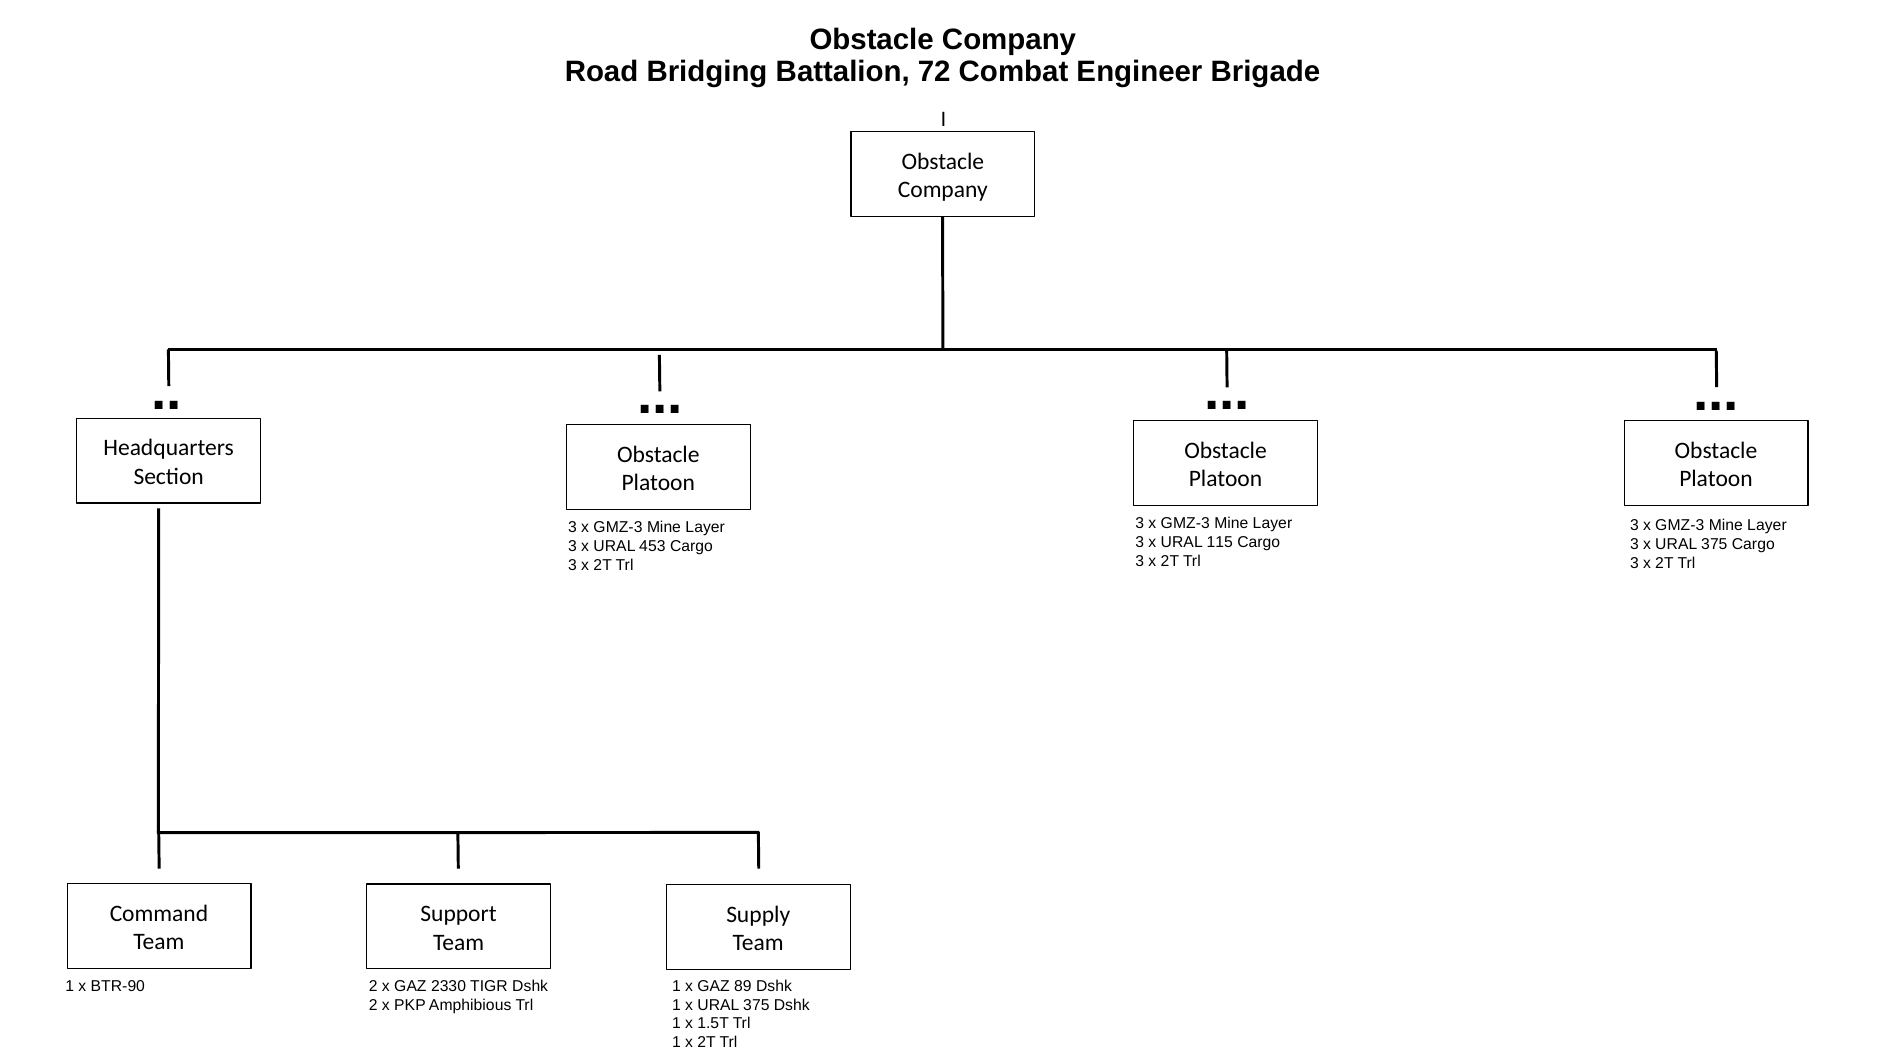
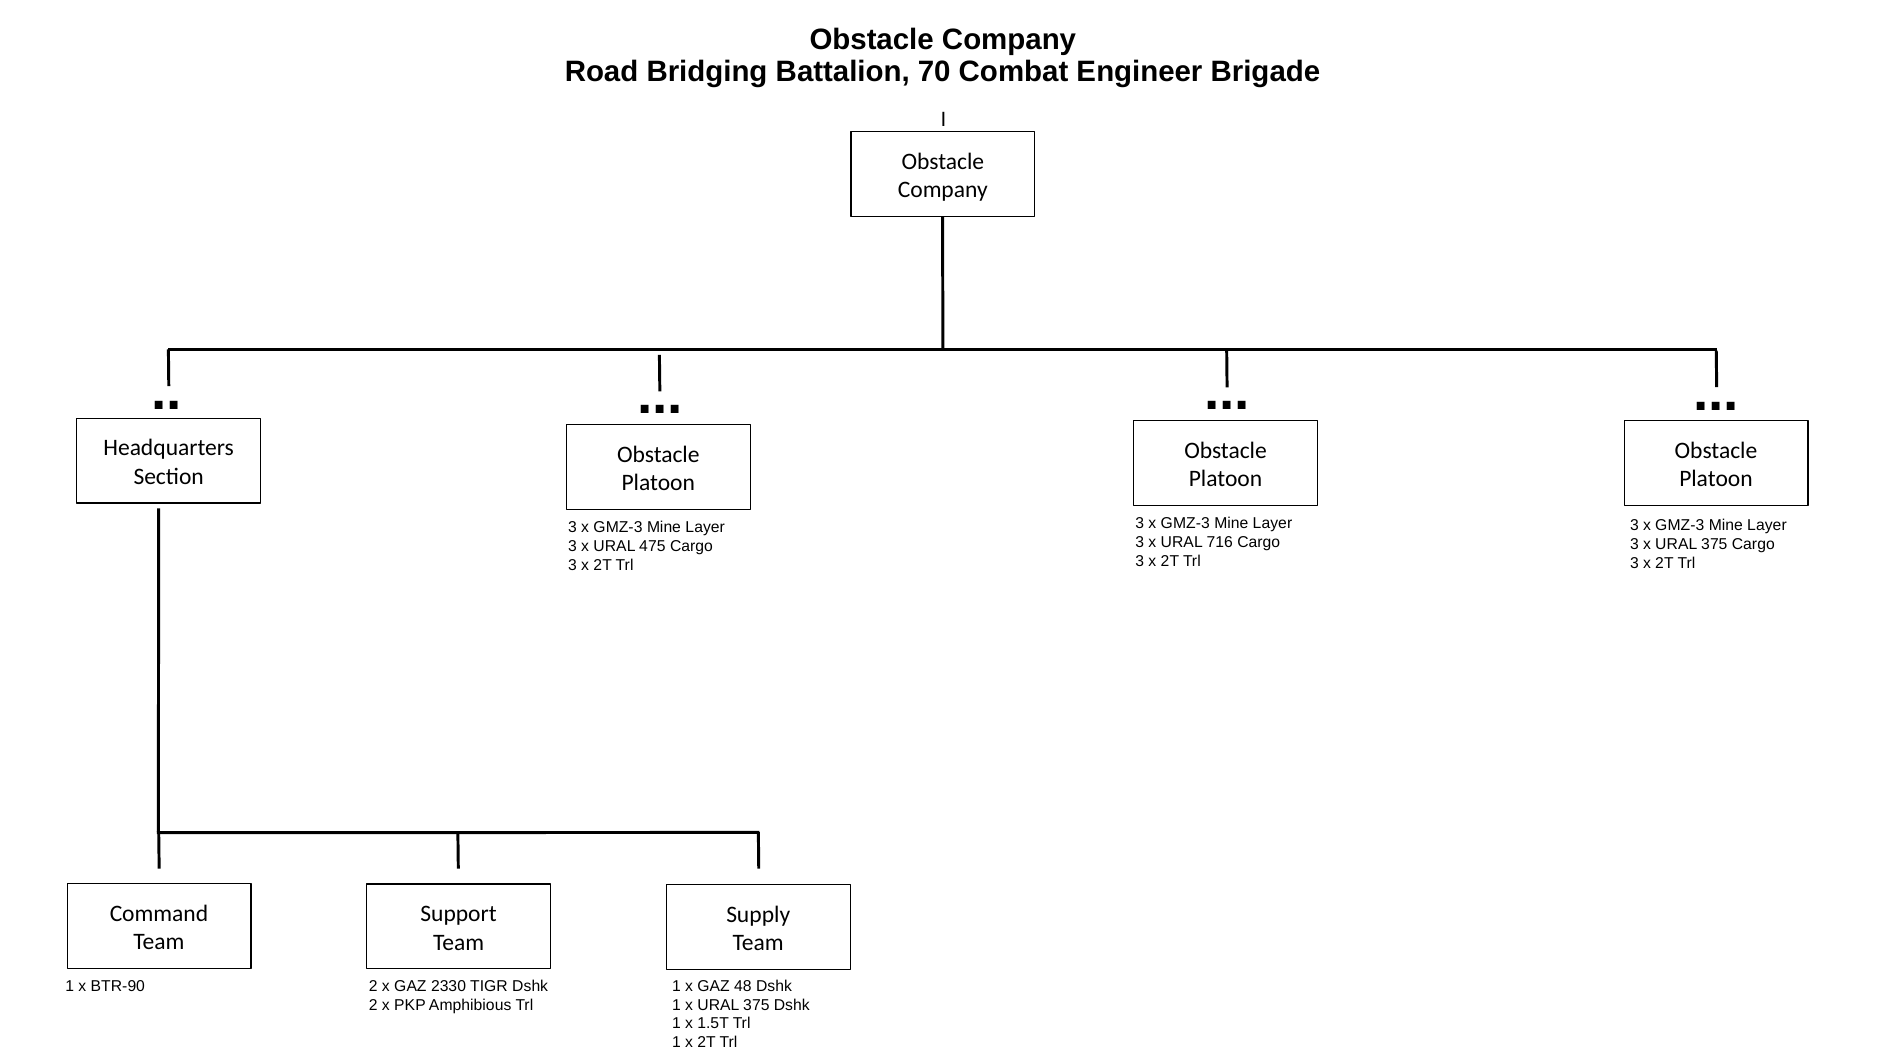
72: 72 -> 70
115: 115 -> 716
453: 453 -> 475
89: 89 -> 48
